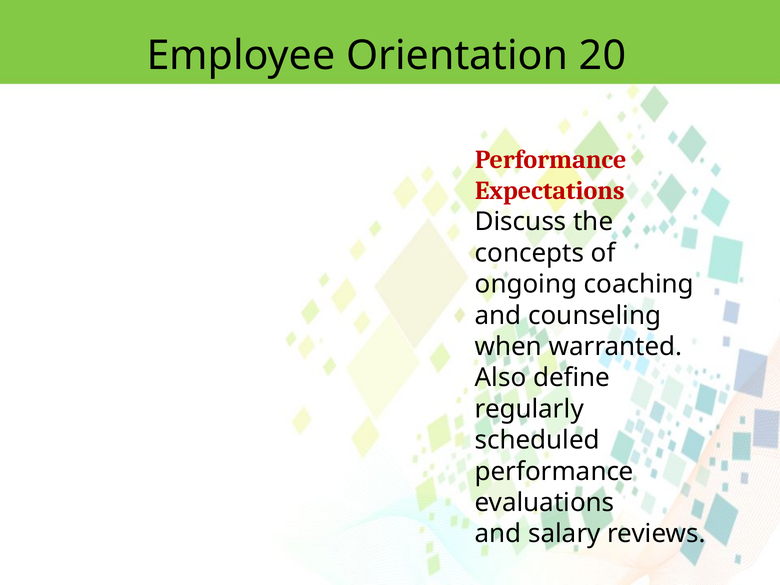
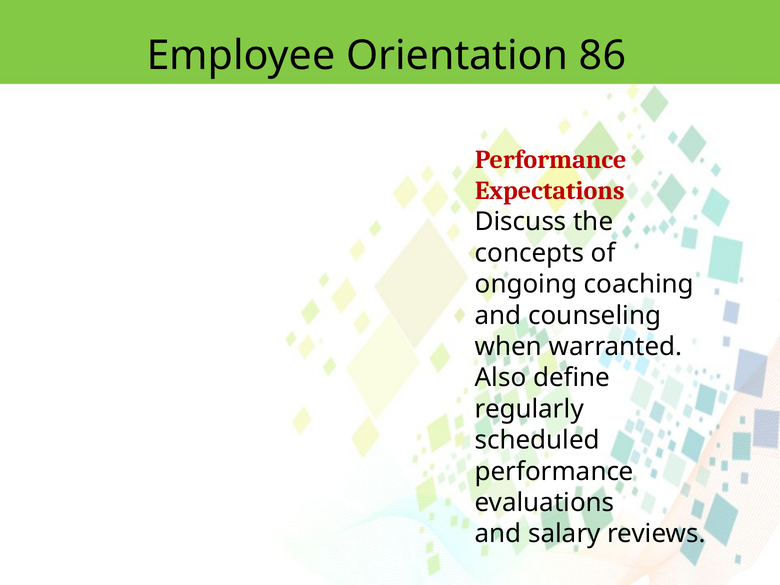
20: 20 -> 86
